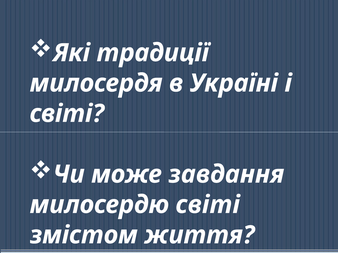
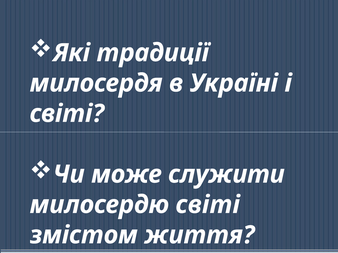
завдання: завдання -> служити
